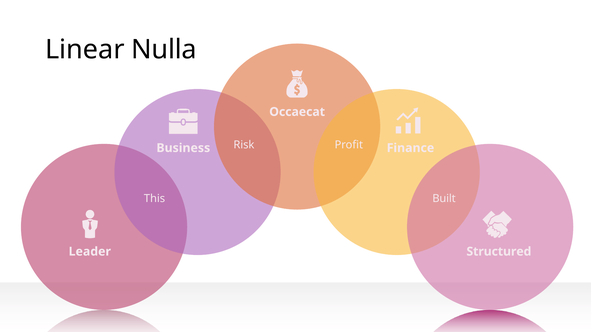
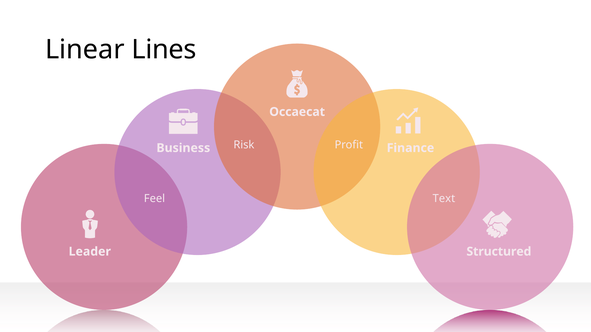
Nulla: Nulla -> Lines
Built: Built -> Text
This: This -> Feel
